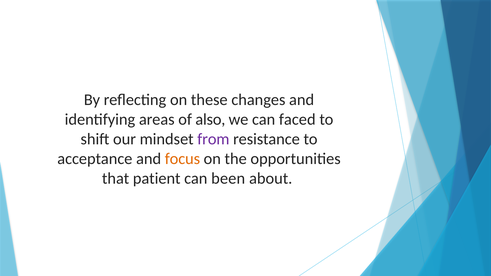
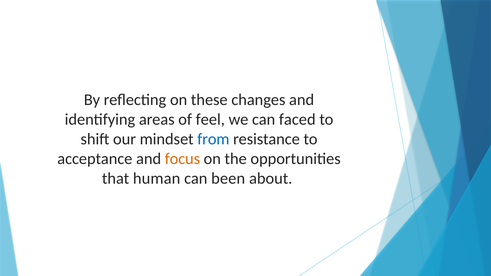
also: also -> feel
from colour: purple -> blue
patient: patient -> human
